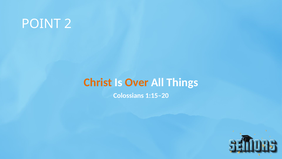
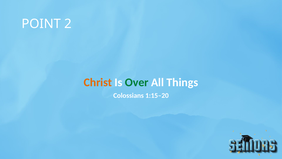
Over colour: orange -> green
